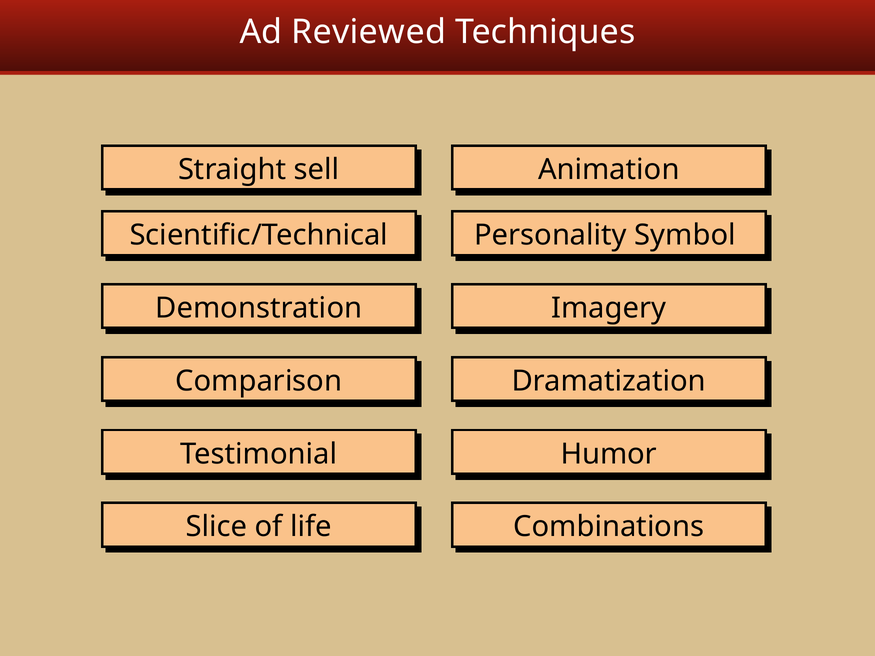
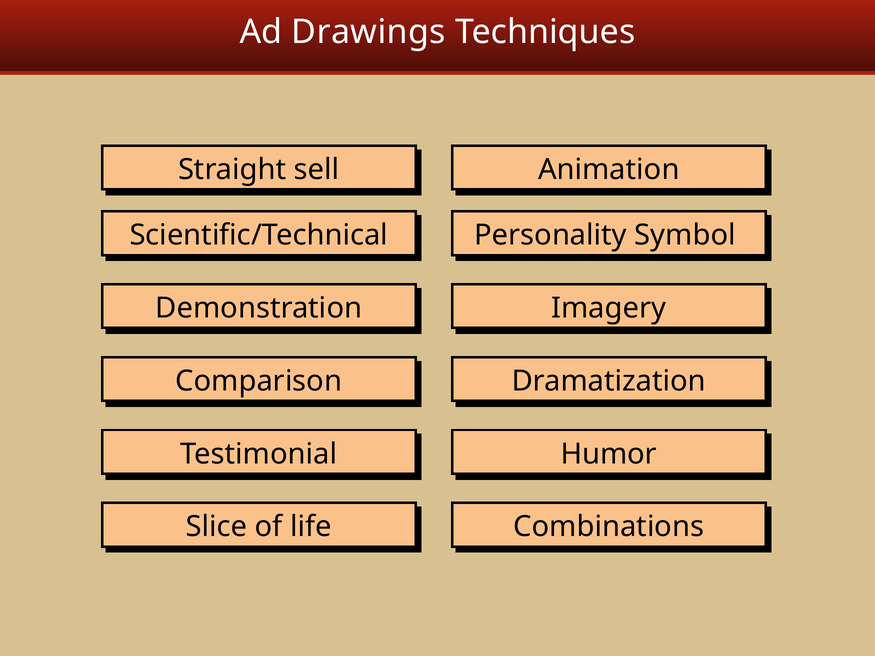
Reviewed: Reviewed -> Drawings
